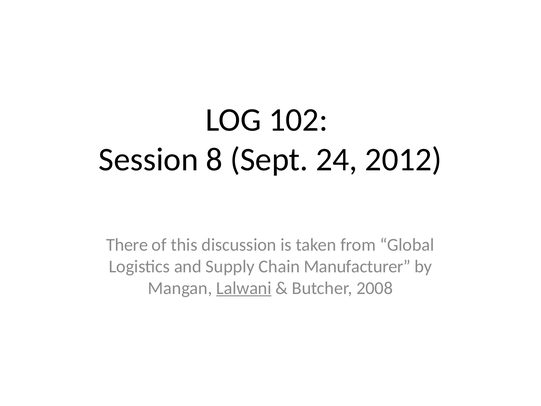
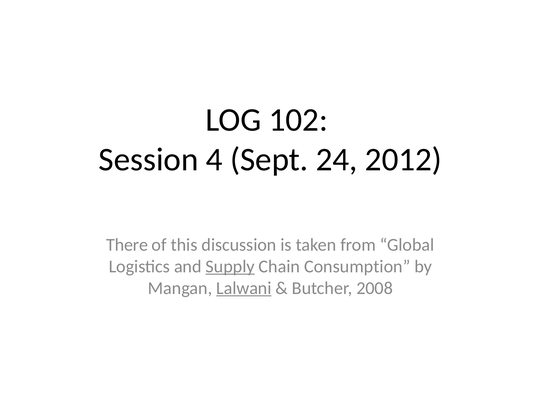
8: 8 -> 4
Supply underline: none -> present
Manufacturer: Manufacturer -> Consumption
